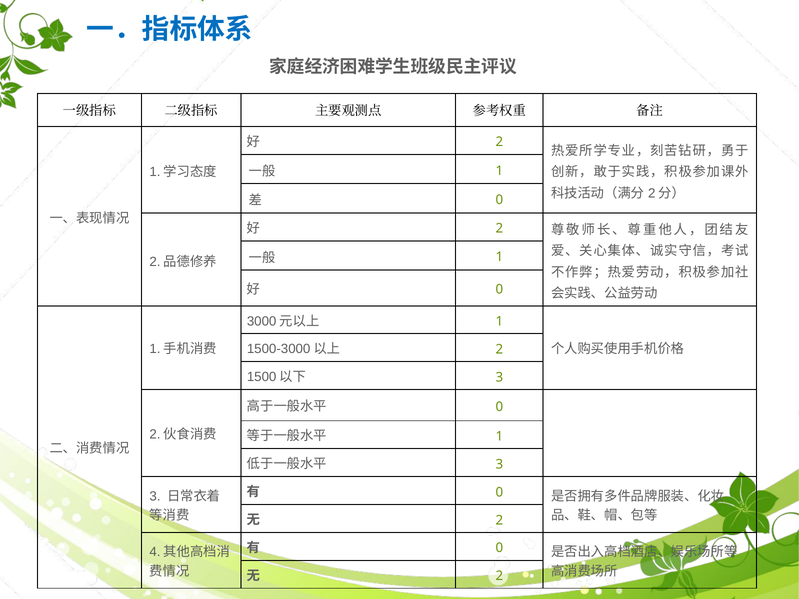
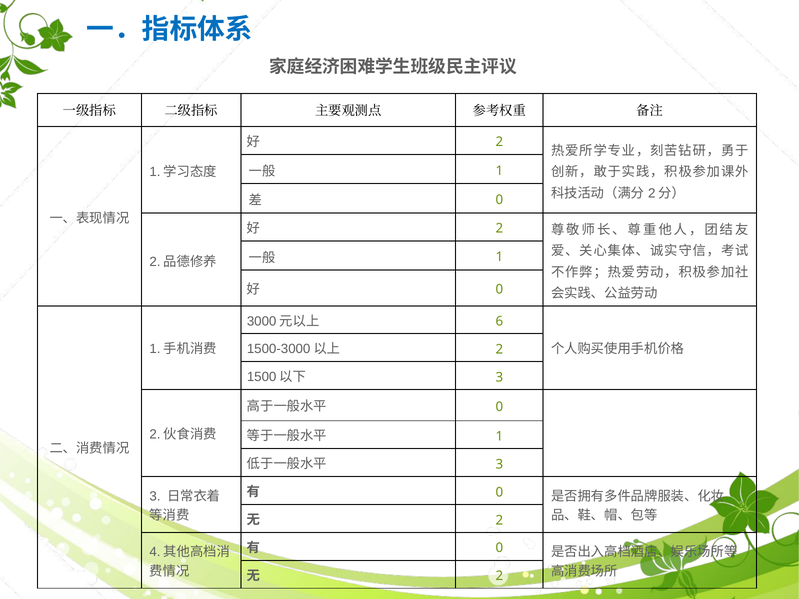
1 at (499, 322): 1 -> 6
